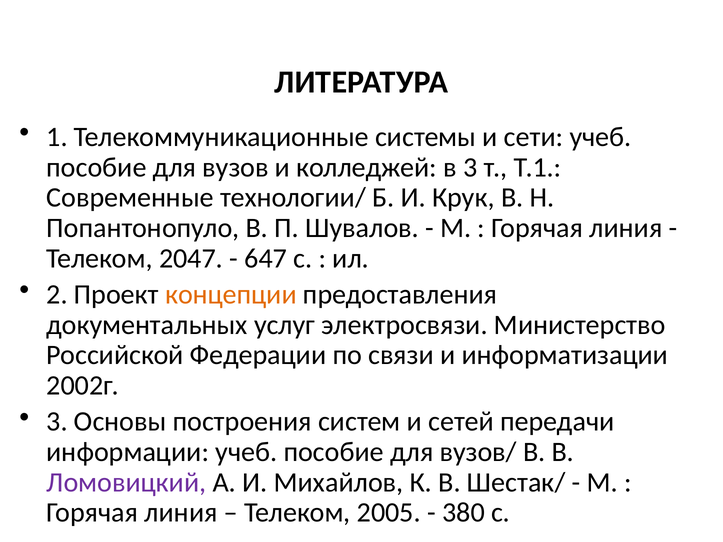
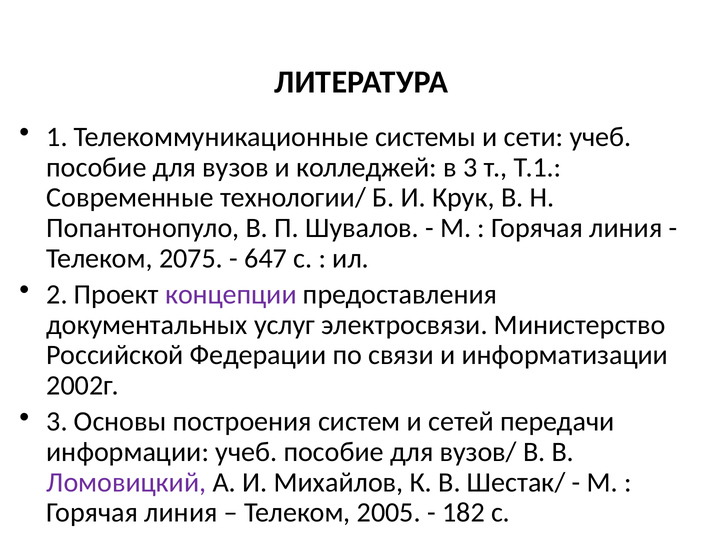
2047: 2047 -> 2075
концепции colour: orange -> purple
380: 380 -> 182
